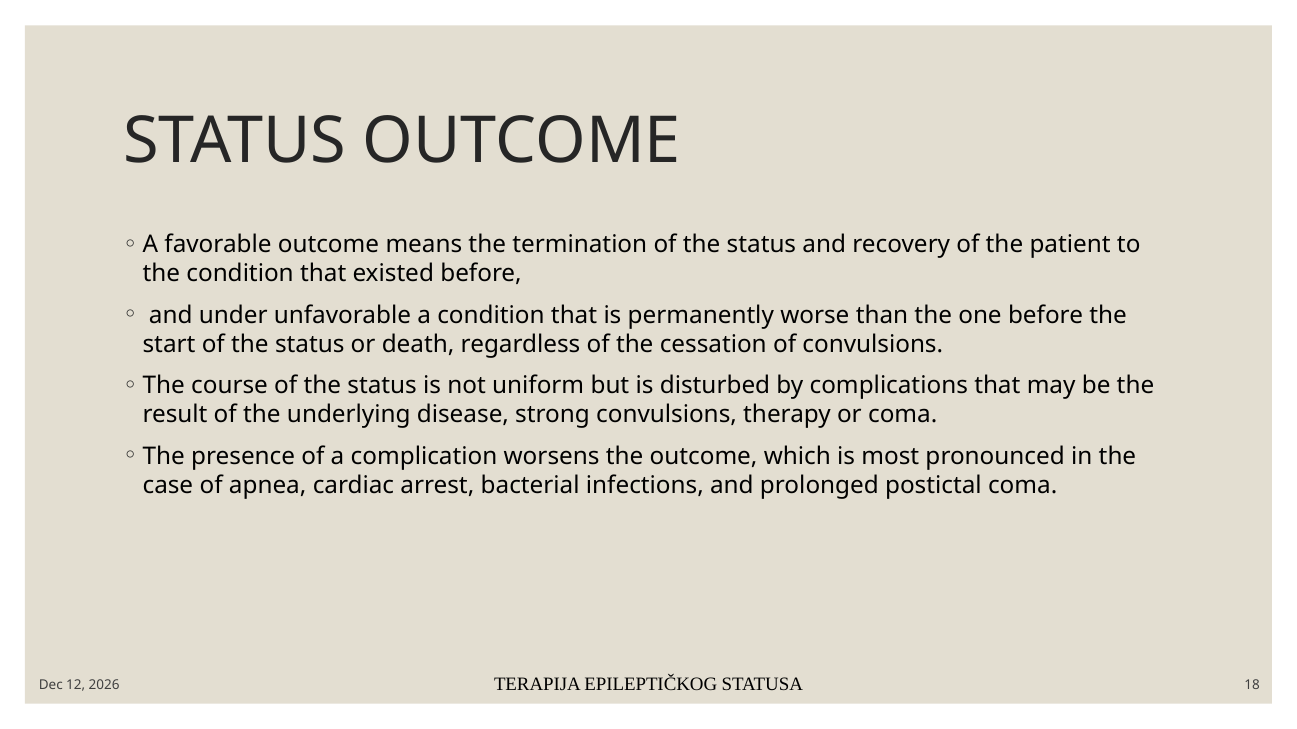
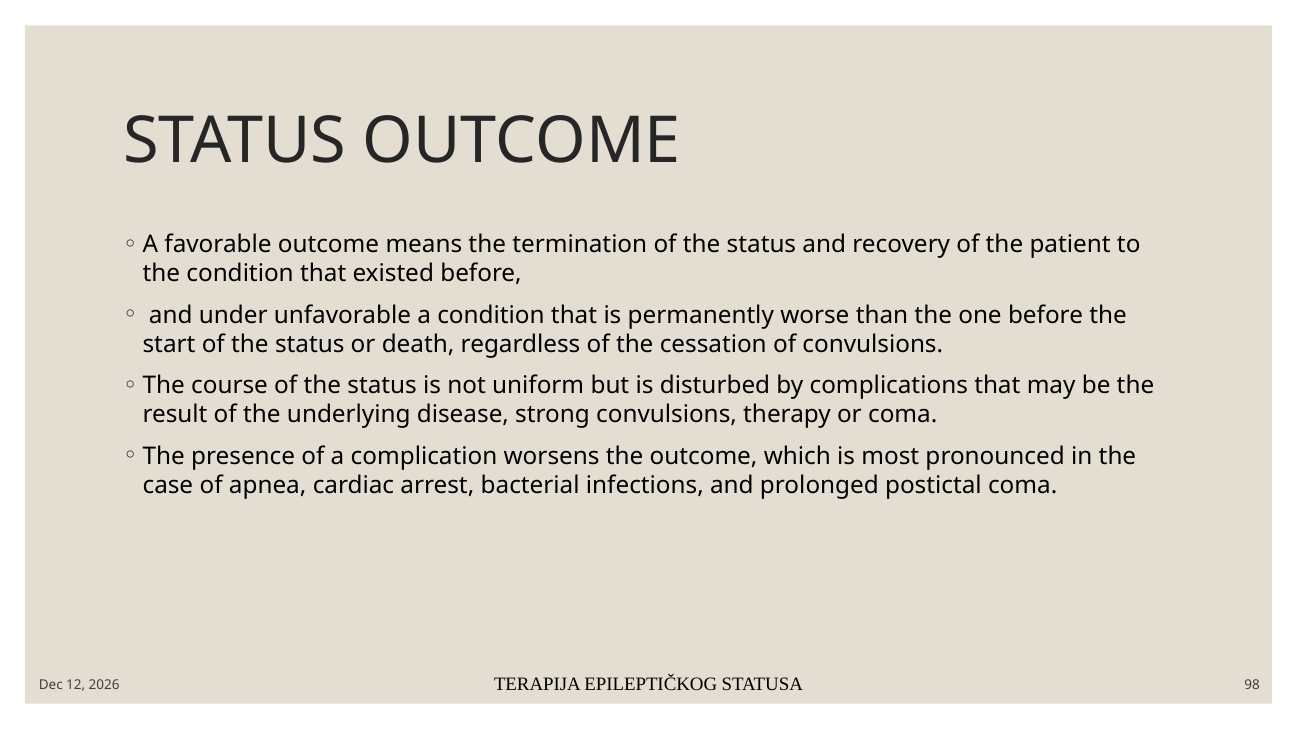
18: 18 -> 98
